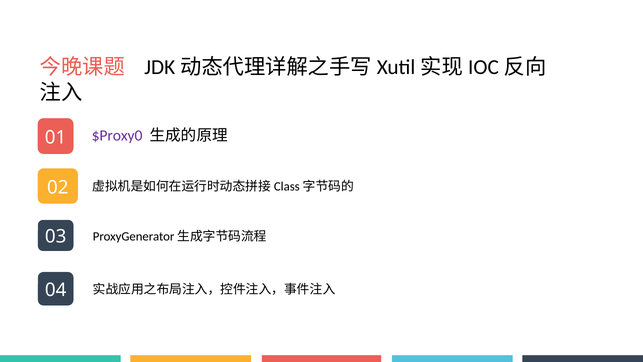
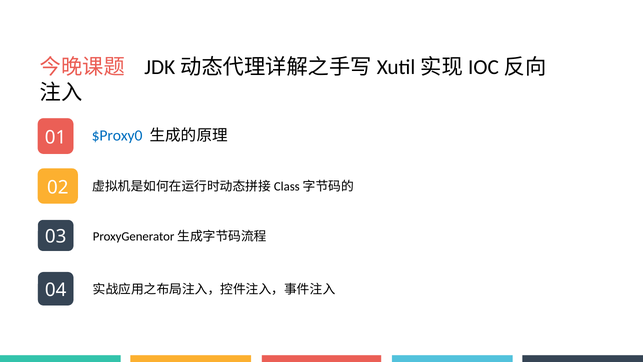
$Proxy0 colour: purple -> blue
